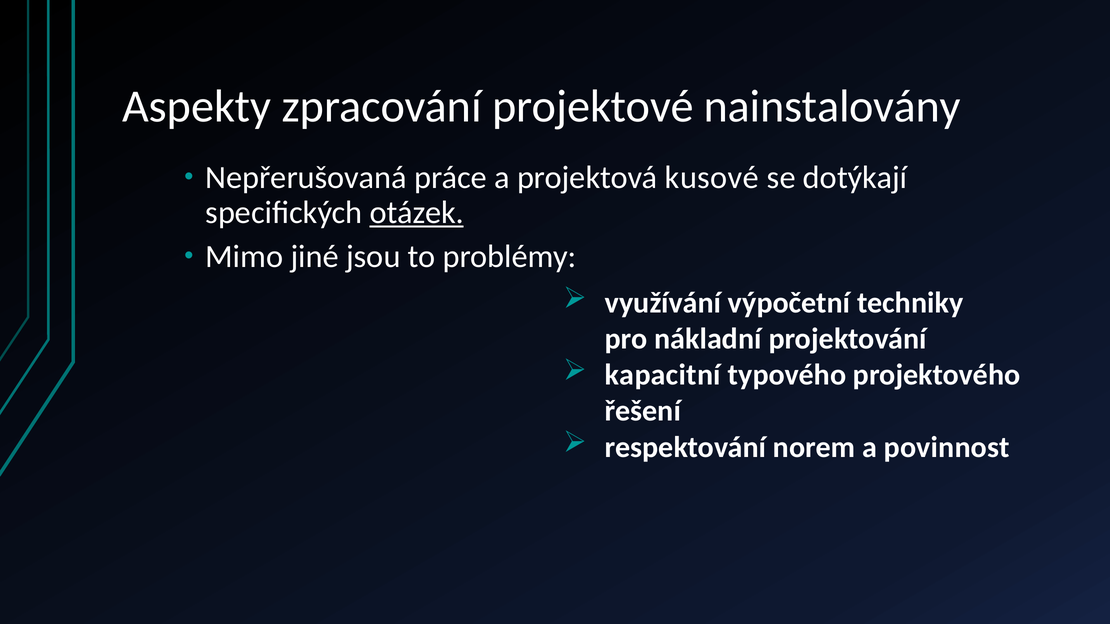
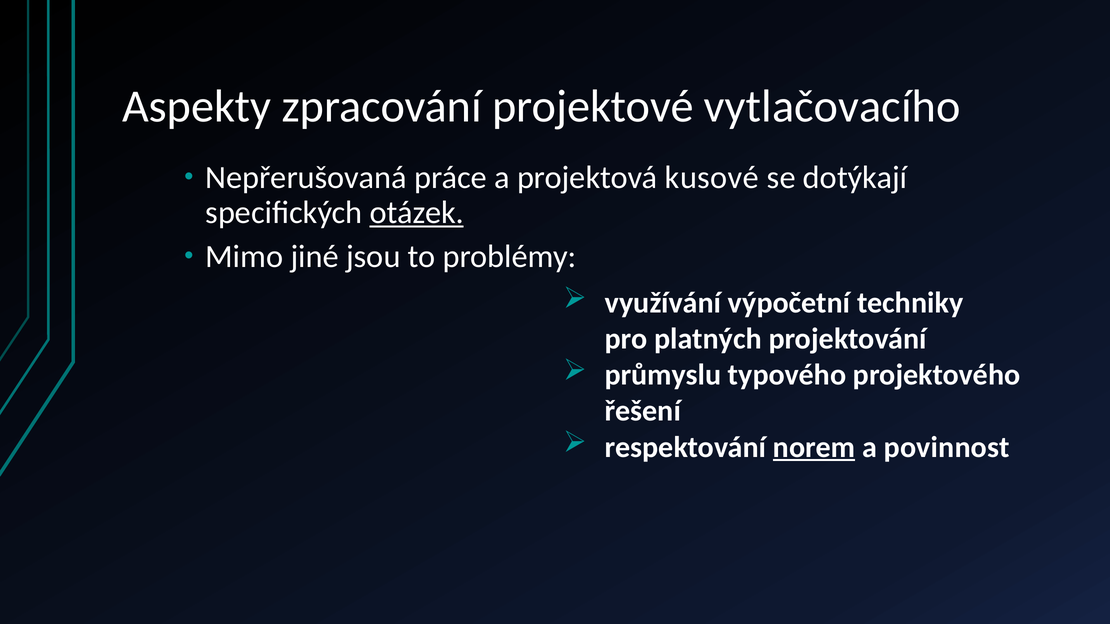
nainstalovány: nainstalovány -> vytlačovacího
nákladní: nákladní -> platných
kapacitní: kapacitní -> průmyslu
norem underline: none -> present
